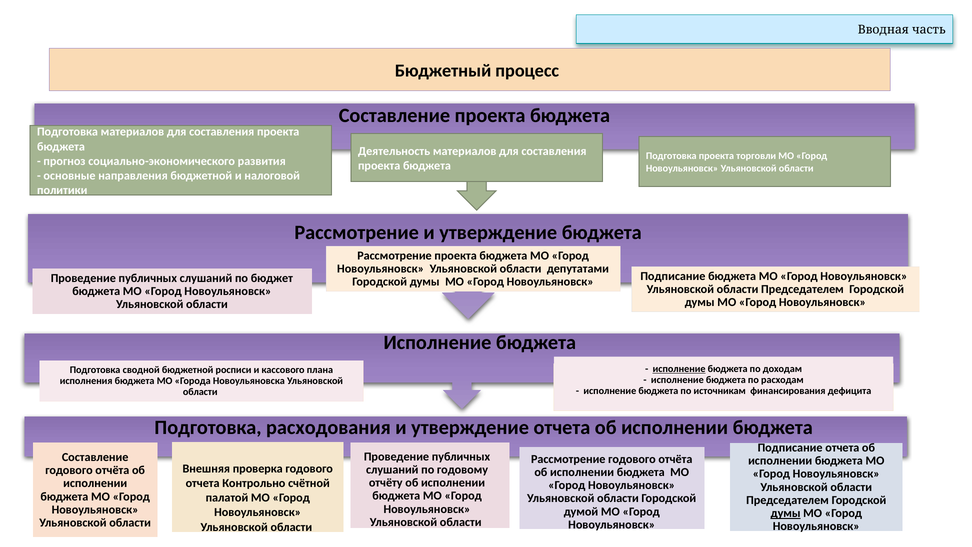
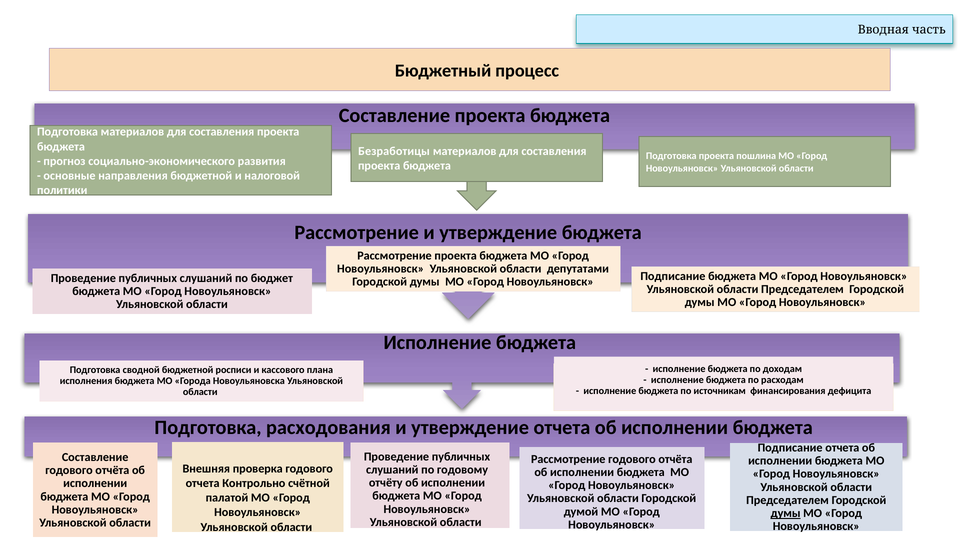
Деятельность: Деятельность -> Безработицы
торговли: торговли -> пошлина
исполнение at (679, 369) underline: present -> none
